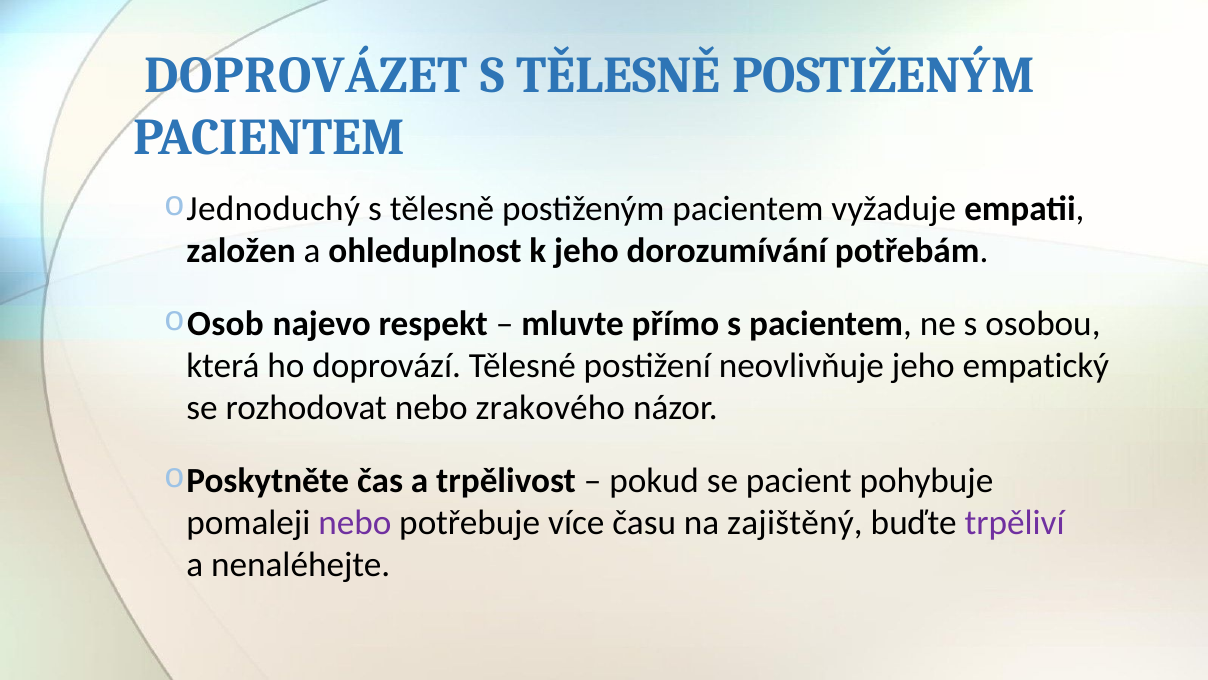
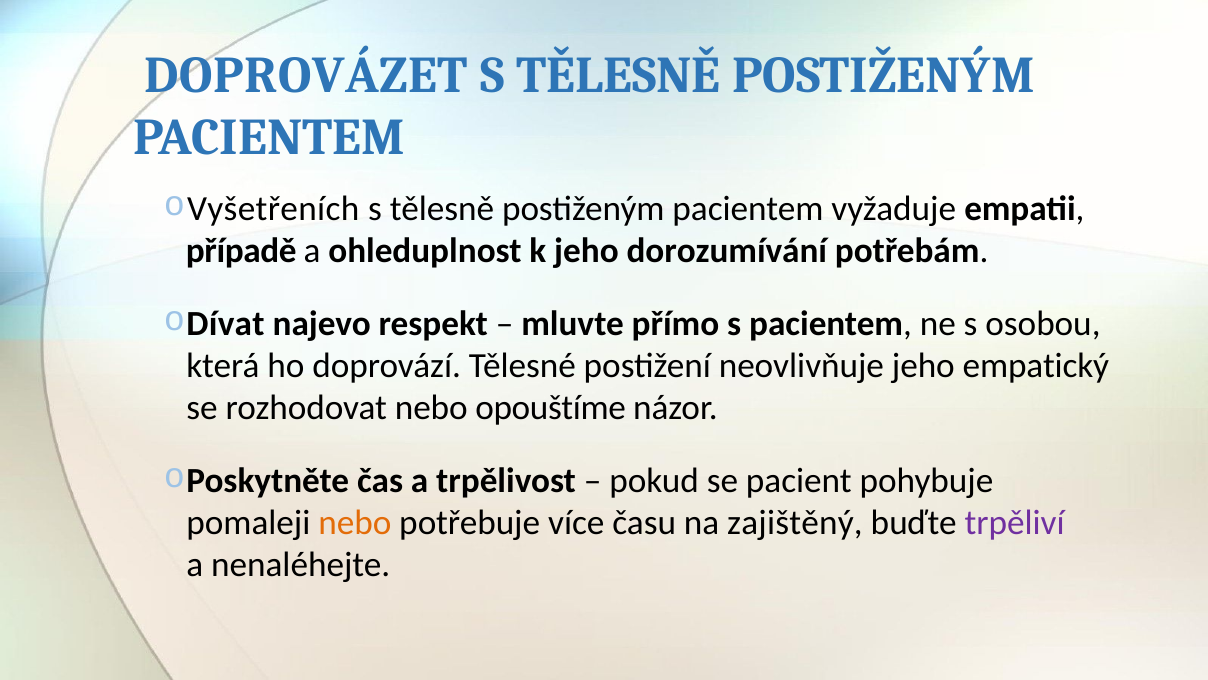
Jednoduchý: Jednoduchý -> Vyšetřeních
založen: založen -> případě
Osob: Osob -> Dívat
zrakového: zrakového -> opouštíme
nebo at (355, 522) colour: purple -> orange
